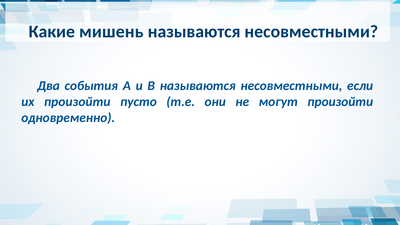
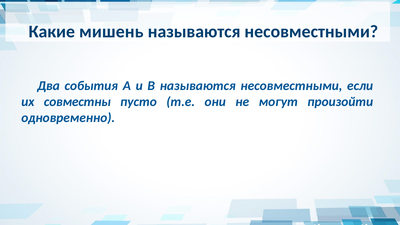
их произойти: произойти -> совместны
